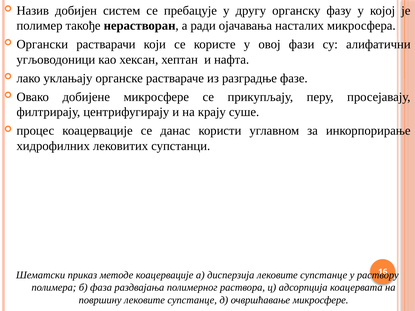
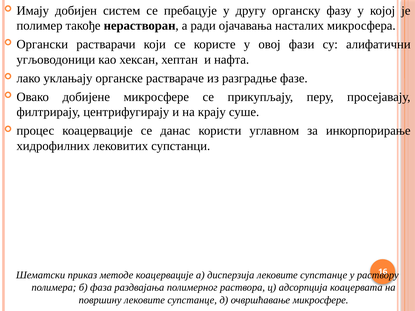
Назив: Назив -> Имају
